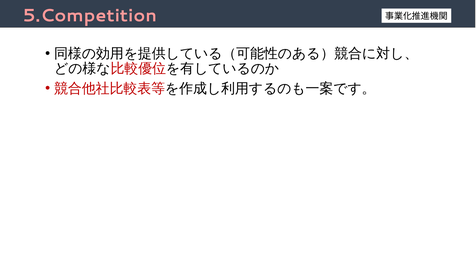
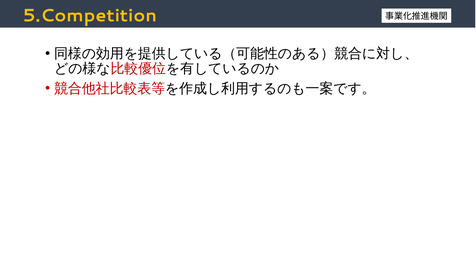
5.Competition colour: pink -> yellow
